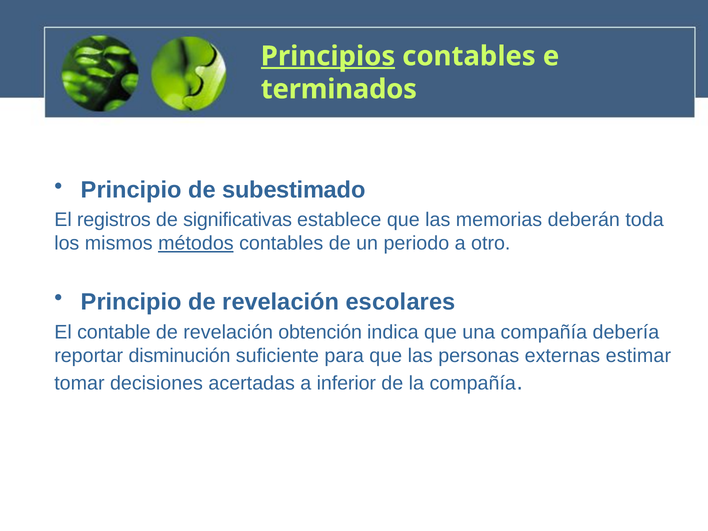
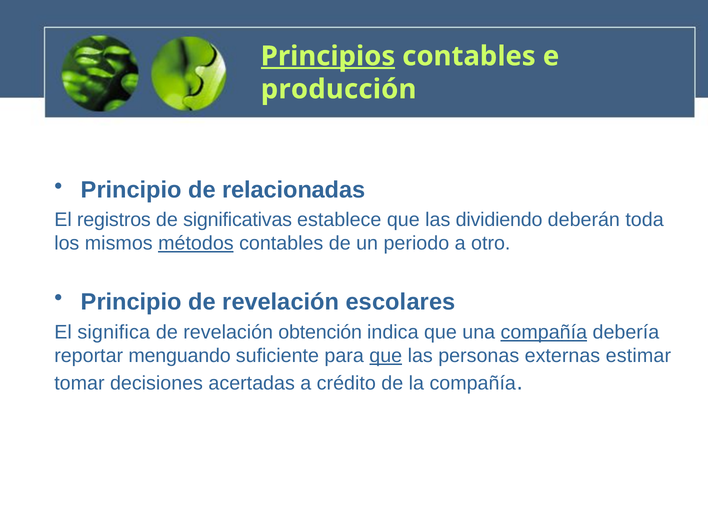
terminados: terminados -> producción
subestimado: subestimado -> relacionadas
memorias: memorias -> dividiendo
contable: contable -> significa
compañía at (544, 332) underline: none -> present
disminución: disminución -> menguando
que at (386, 356) underline: none -> present
inferior: inferior -> crédito
